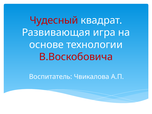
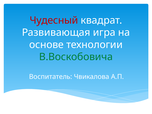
В.Воскобовича colour: red -> green
